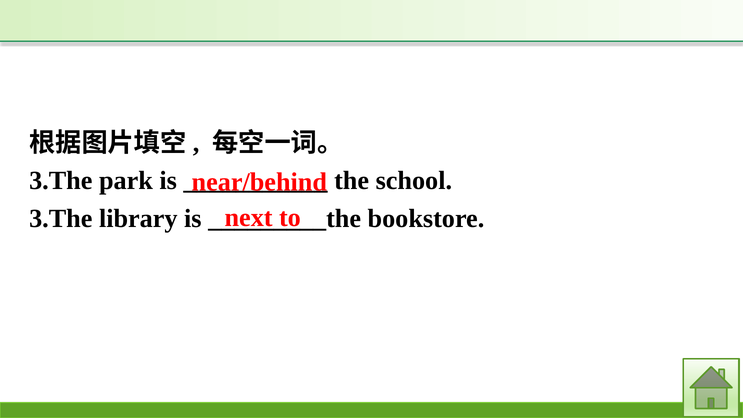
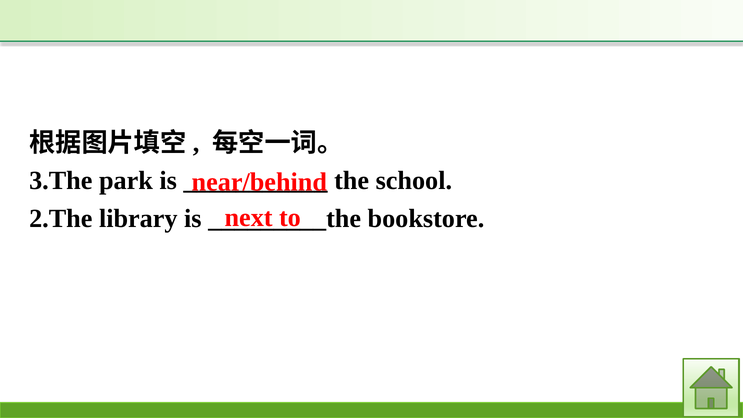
3.The at (61, 218): 3.The -> 2.The
